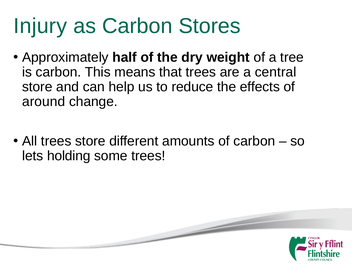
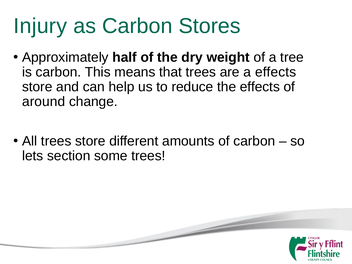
a central: central -> effects
holding: holding -> section
